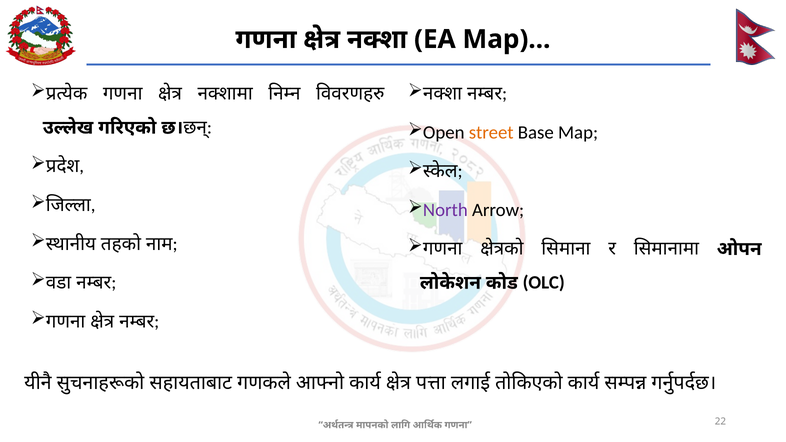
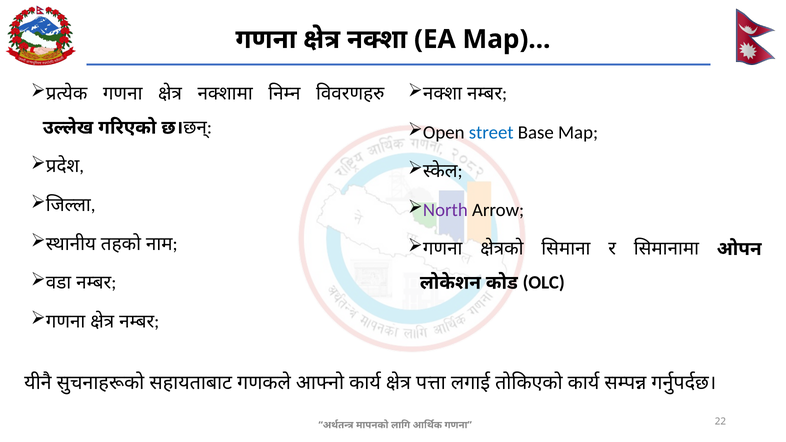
street colour: orange -> blue
